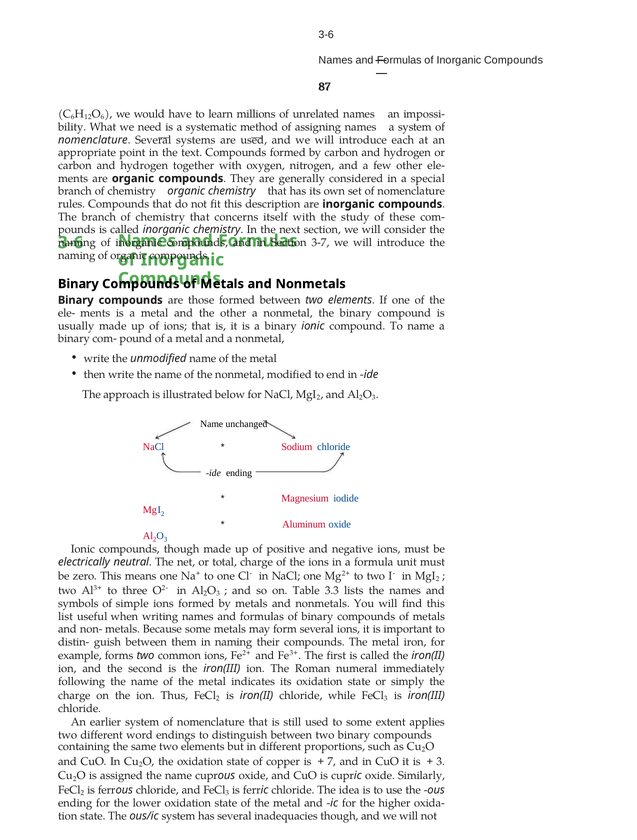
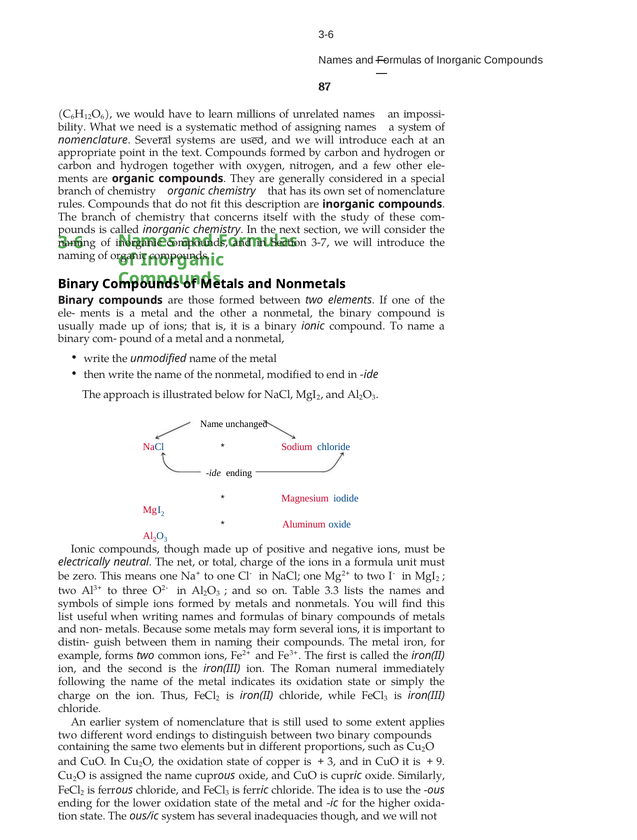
7 at (332, 761): 7 -> 3
3 at (441, 761): 3 -> 9
